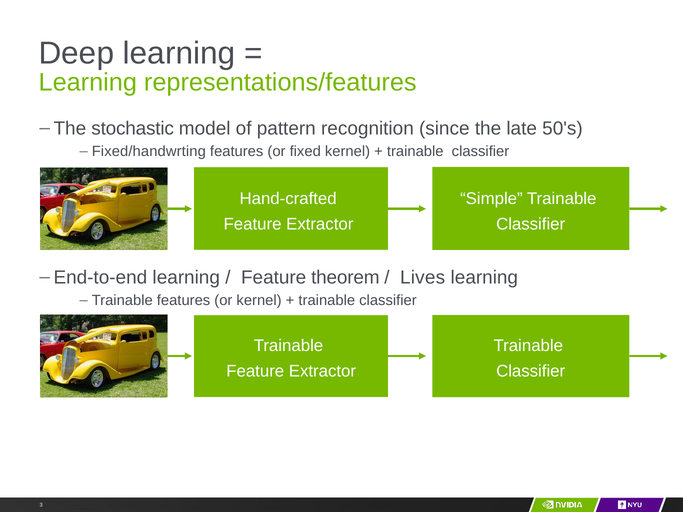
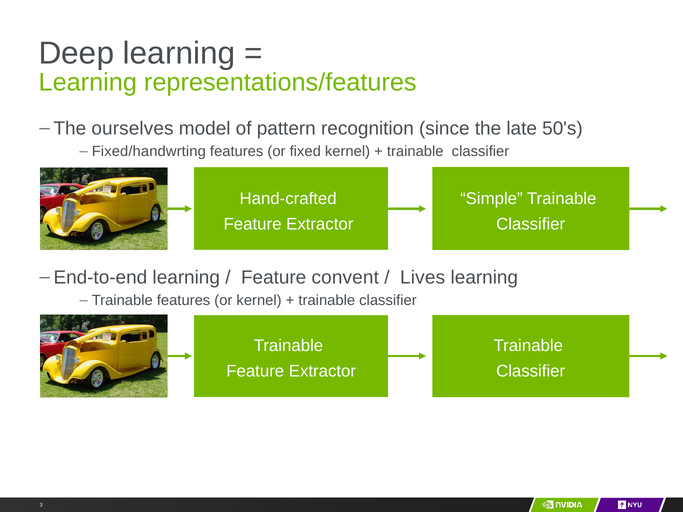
stochastic: stochastic -> ourselves
theorem: theorem -> convent
